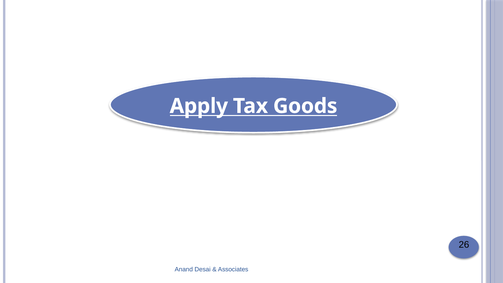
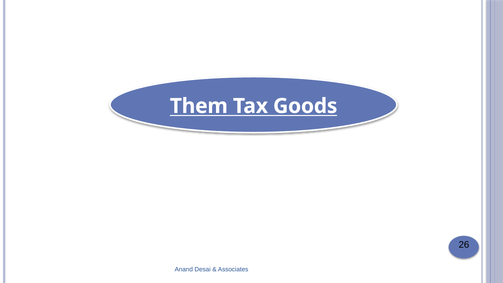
Apply: Apply -> Them
